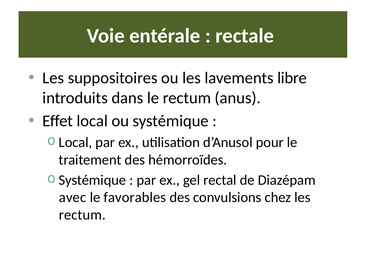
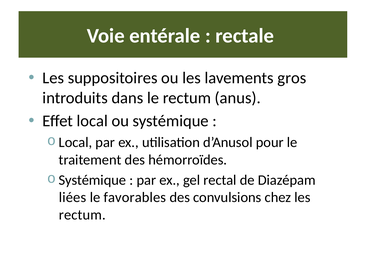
libre: libre -> gros
avec: avec -> liées
